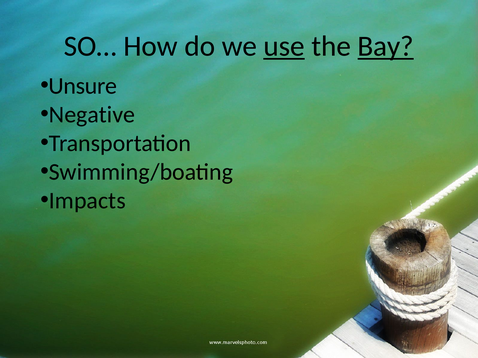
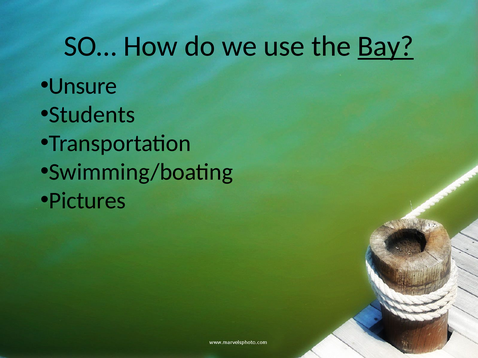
use underline: present -> none
Negative: Negative -> Students
Impacts: Impacts -> Pictures
